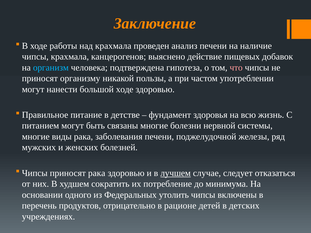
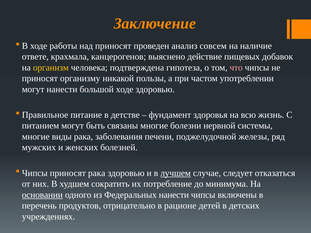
над крахмала: крахмала -> приносят
анализ печени: печени -> совсем
чипсы at (35, 57): чипсы -> ответе
организм colour: light blue -> yellow
основании underline: none -> present
Федеральных утолить: утолить -> нанести
